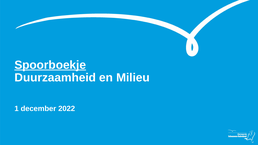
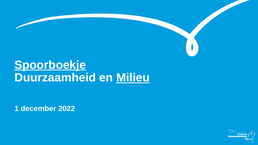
Milieu underline: none -> present
